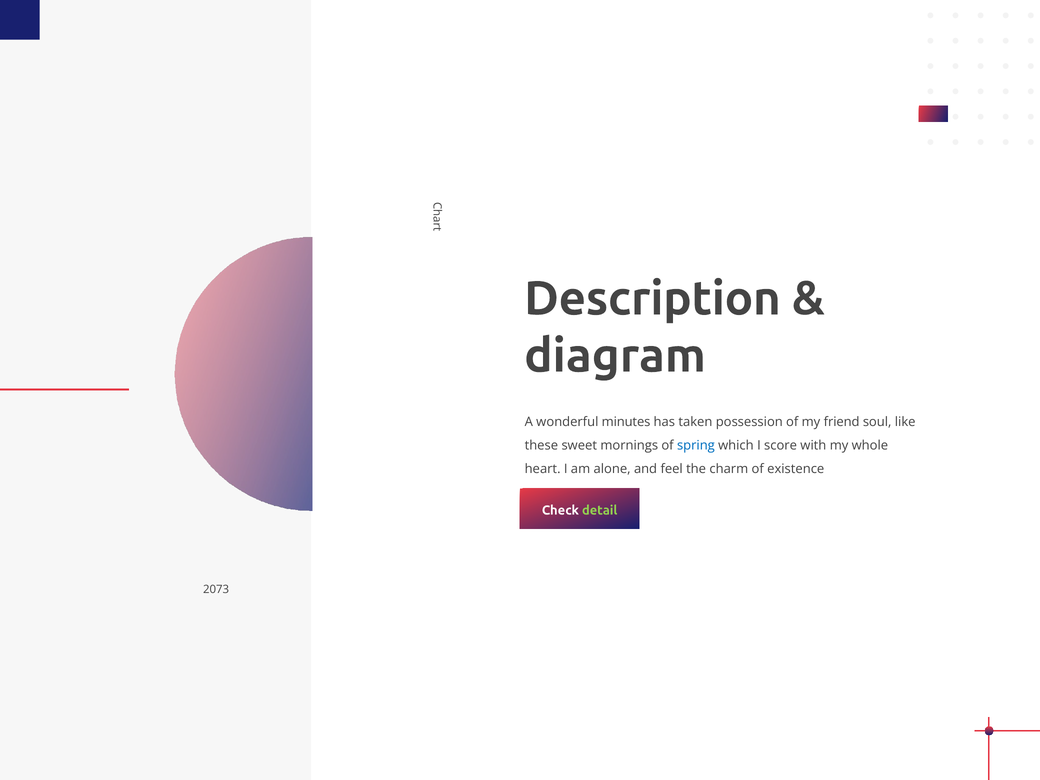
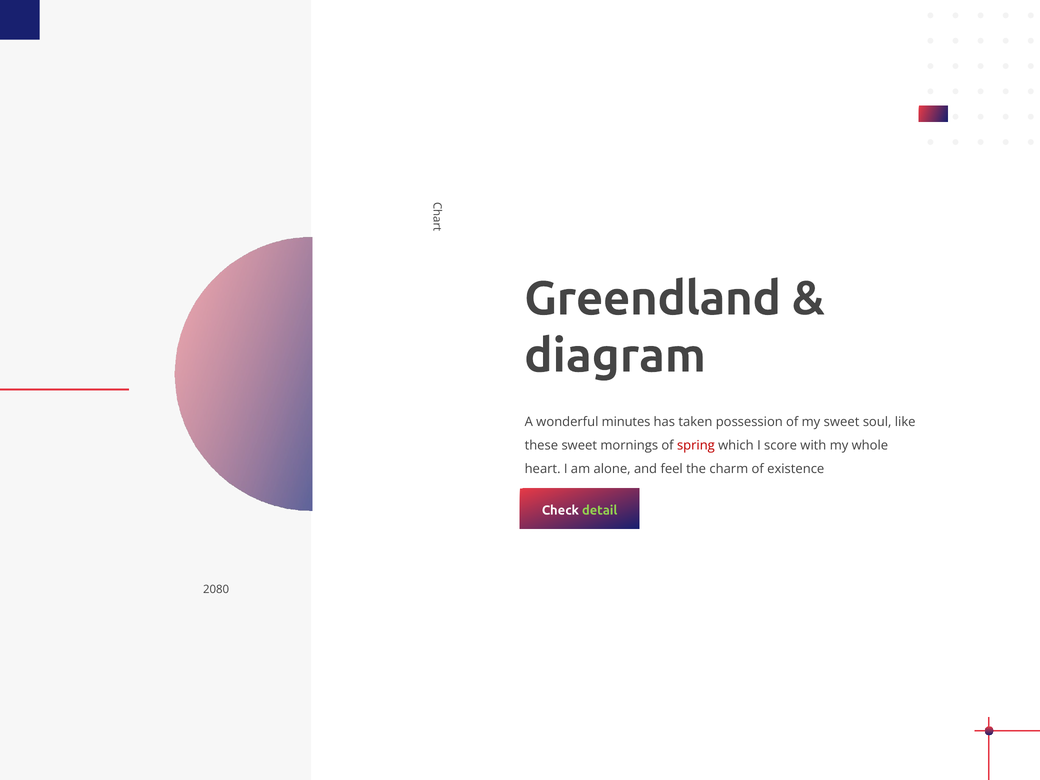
Description: Description -> Greendland
my friend: friend -> sweet
spring colour: blue -> red
2073: 2073 -> 2080
